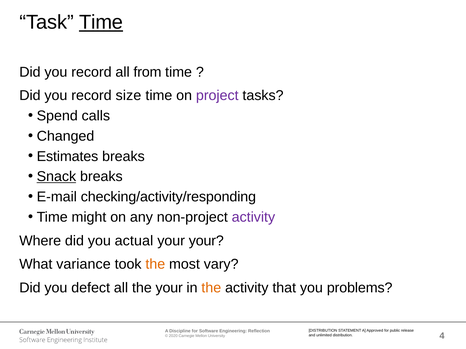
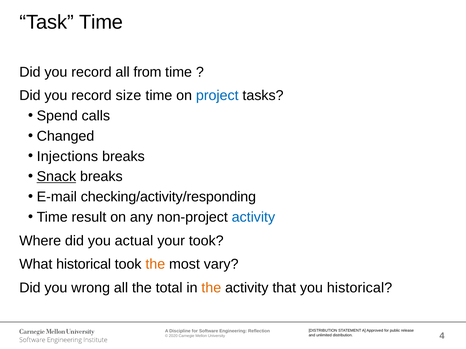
Time at (101, 22) underline: present -> none
project colour: purple -> blue
Estimates: Estimates -> Injections
might: might -> result
activity at (253, 217) colour: purple -> blue
your your: your -> took
What variance: variance -> historical
defect: defect -> wrong
the your: your -> total
you problems: problems -> historical
